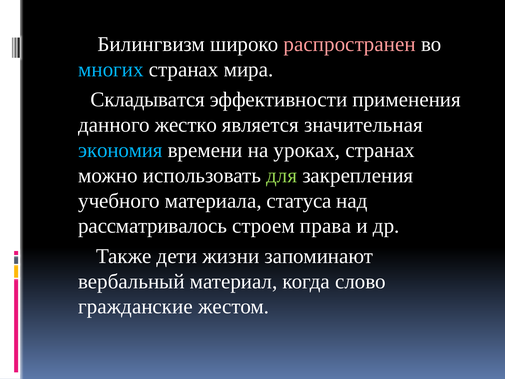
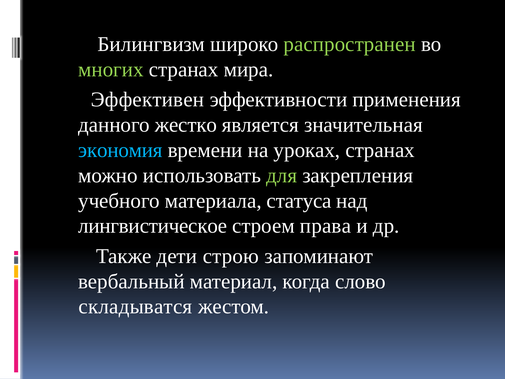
распространен colour: pink -> light green
многих colour: light blue -> light green
Складыватся: Складыватся -> Эффективен
рассматривалось: рассматривалось -> лингвистическое
жизни: жизни -> строю
гражданские: гражданские -> складыватся
